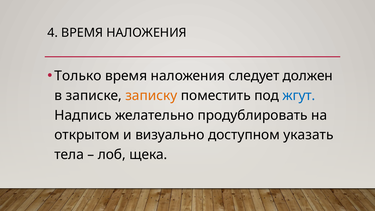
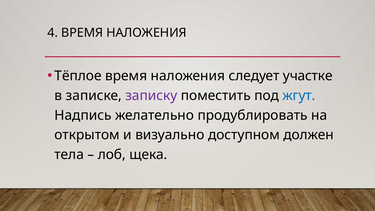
Только: Только -> Тёплое
должен: должен -> участке
записку colour: orange -> purple
указать: указать -> должен
